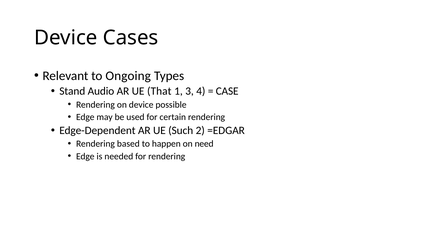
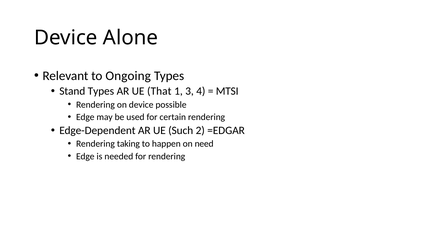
Cases: Cases -> Alone
Stand Audio: Audio -> Types
CASE: CASE -> MTSI
based: based -> taking
